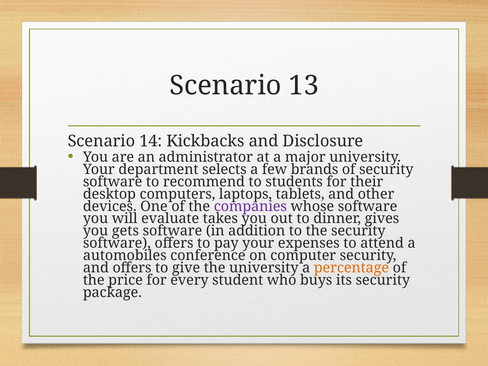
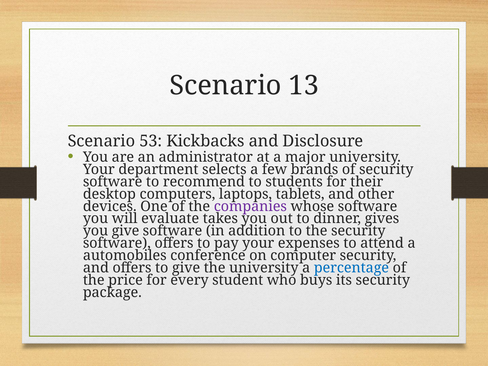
14: 14 -> 53
you gets: gets -> give
percentage colour: orange -> blue
